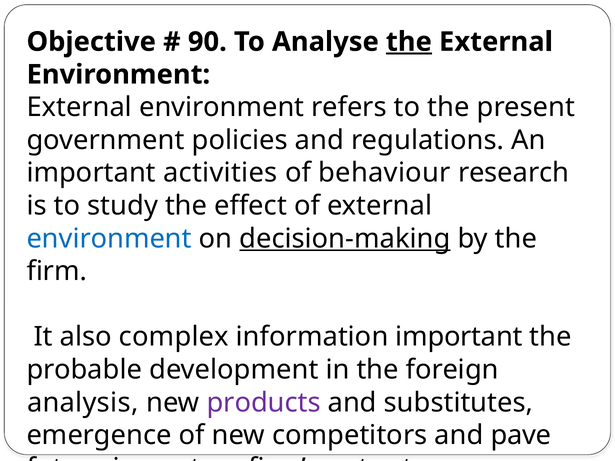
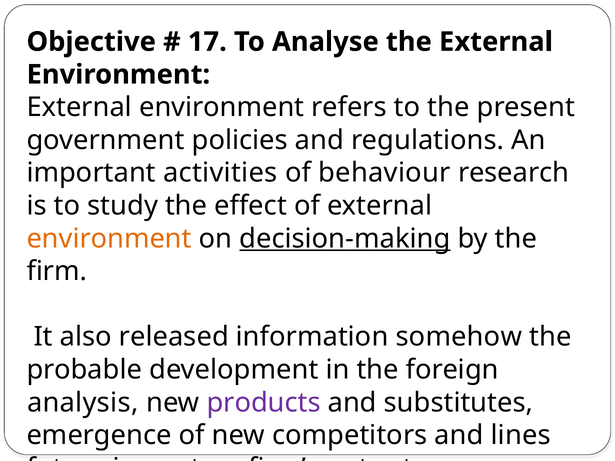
90: 90 -> 17
the at (409, 42) underline: present -> none
environment at (109, 239) colour: blue -> orange
complex: complex -> released
information important: important -> somehow
pave: pave -> lines
